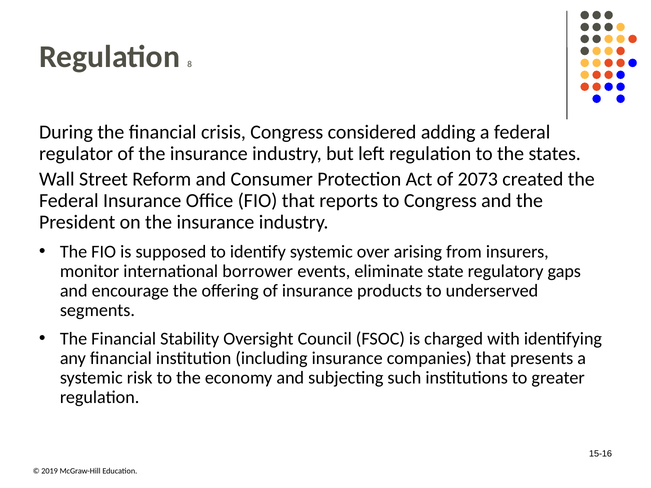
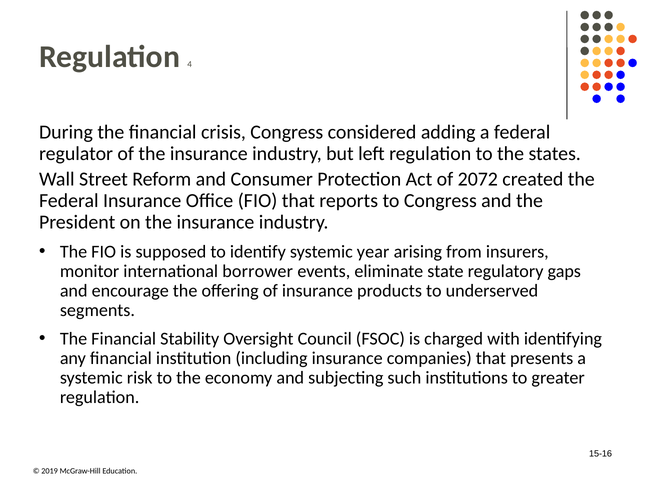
8: 8 -> 4
2073: 2073 -> 2072
over: over -> year
